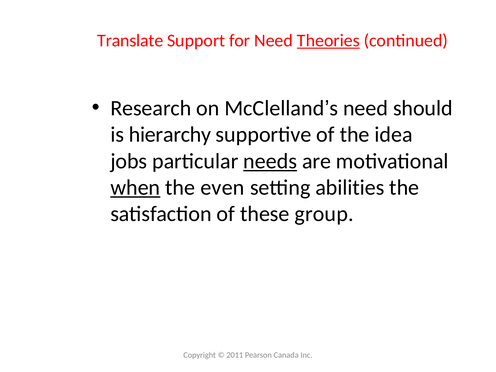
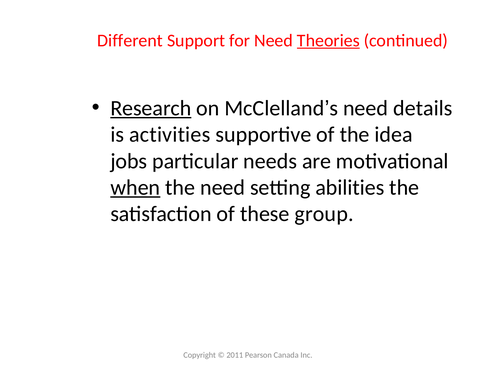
Translate: Translate -> Different
Research underline: none -> present
should: should -> details
hierarchy: hierarchy -> activities
needs underline: present -> none
the even: even -> need
